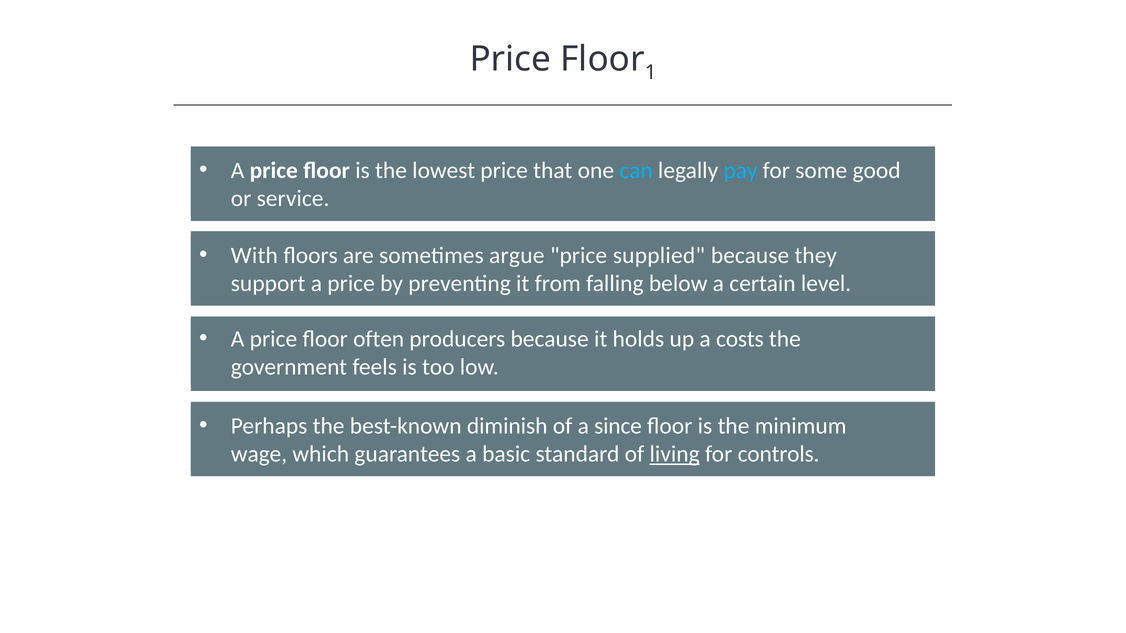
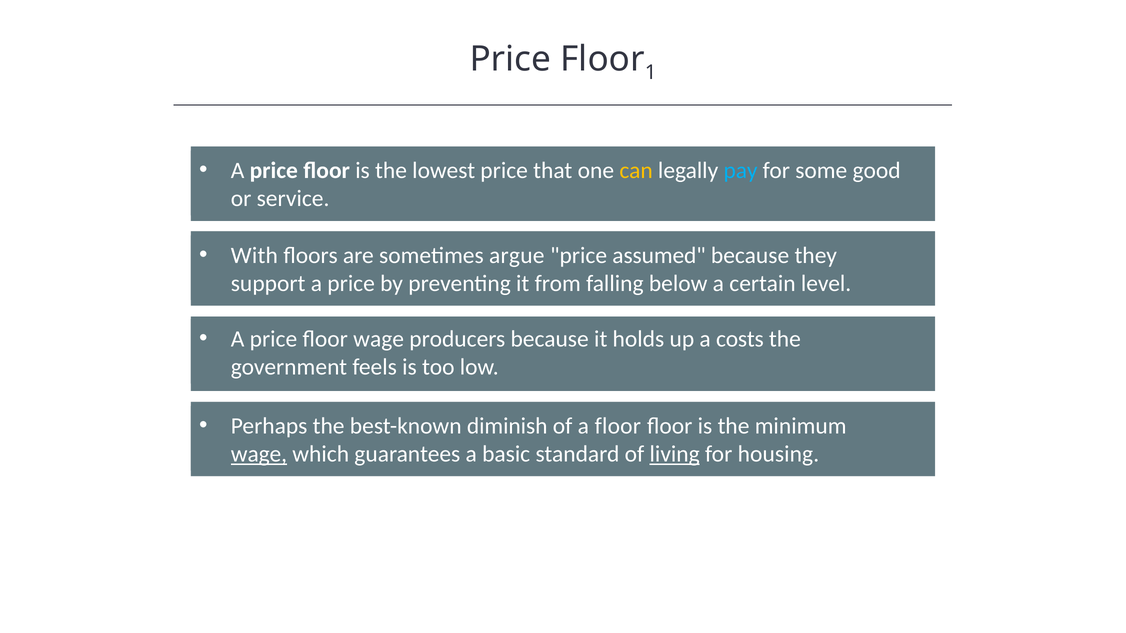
can colour: light blue -> yellow
supplied: supplied -> assumed
floor often: often -> wage
a since: since -> floor
wage at (259, 454) underline: none -> present
controls: controls -> housing
